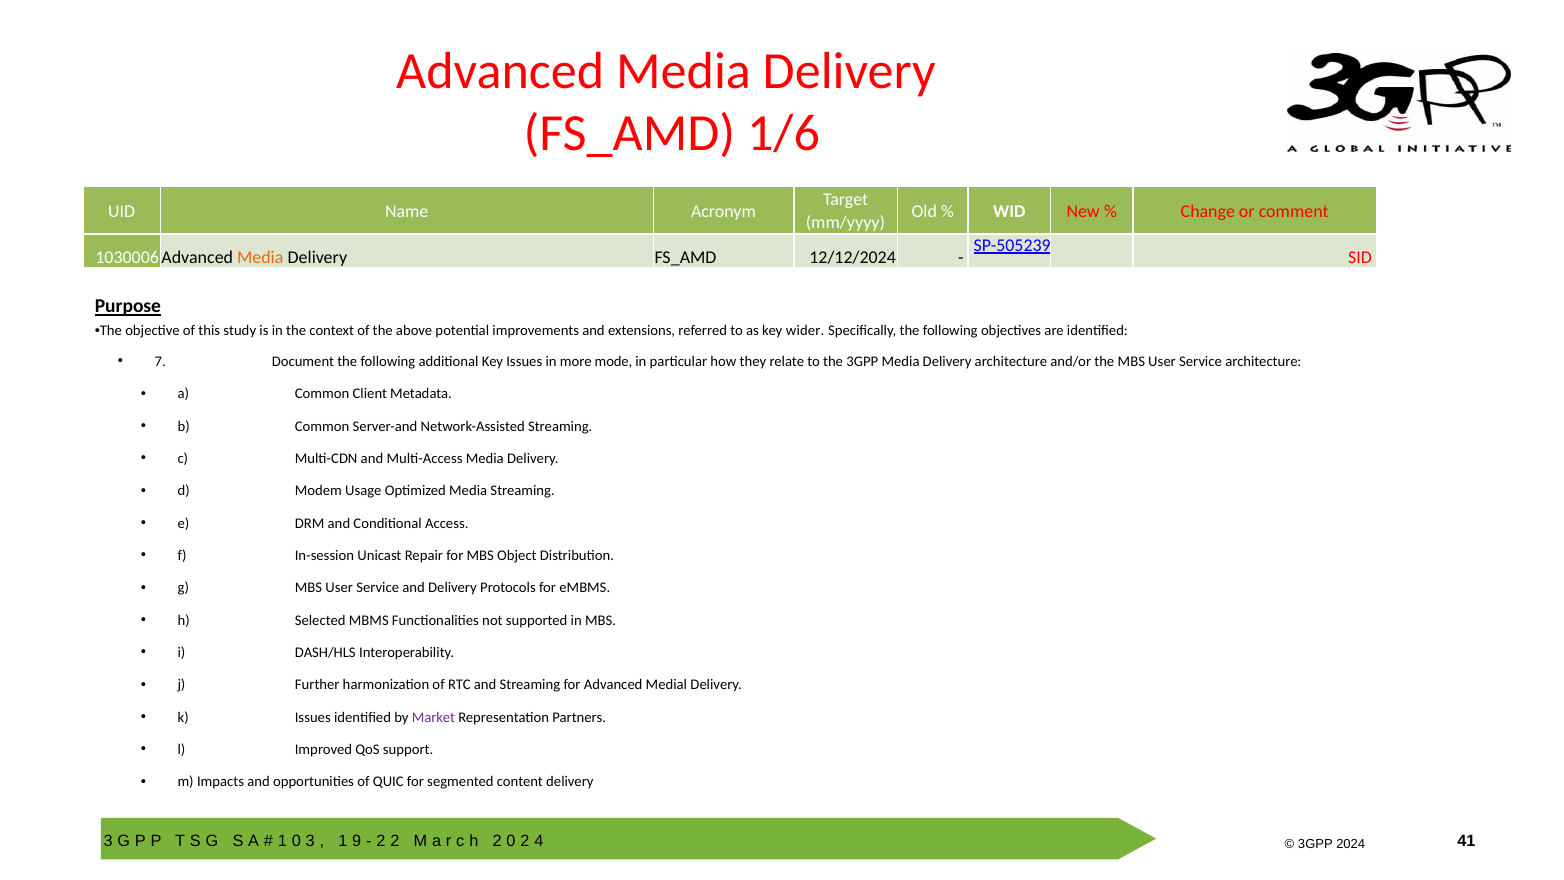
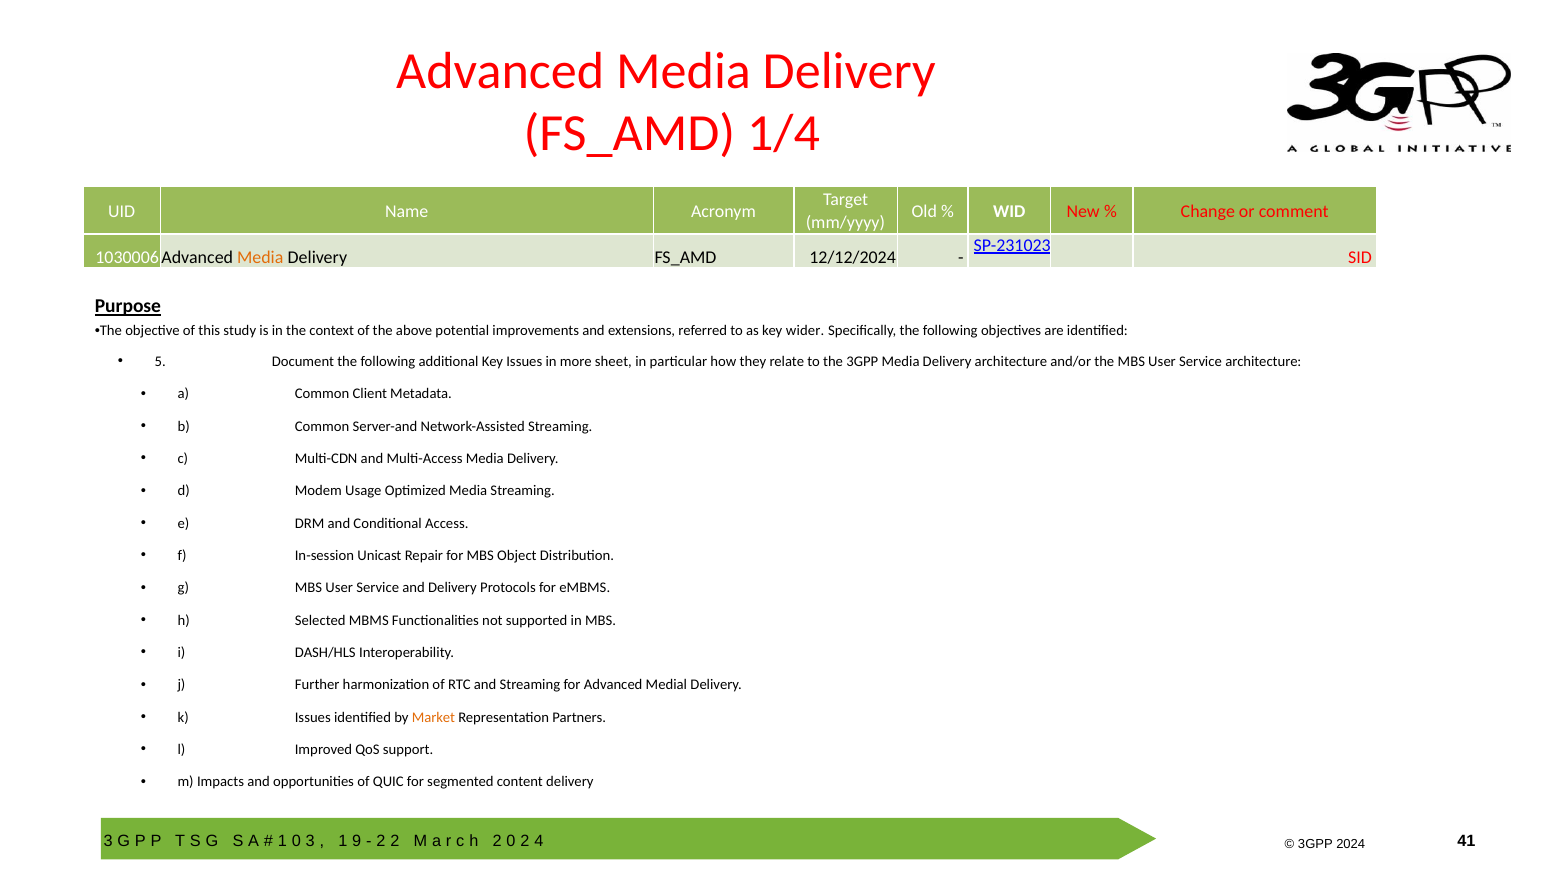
1/6: 1/6 -> 1/4
SP-505239: SP-505239 -> SP-231023
7: 7 -> 5
mode: mode -> sheet
Market colour: purple -> orange
